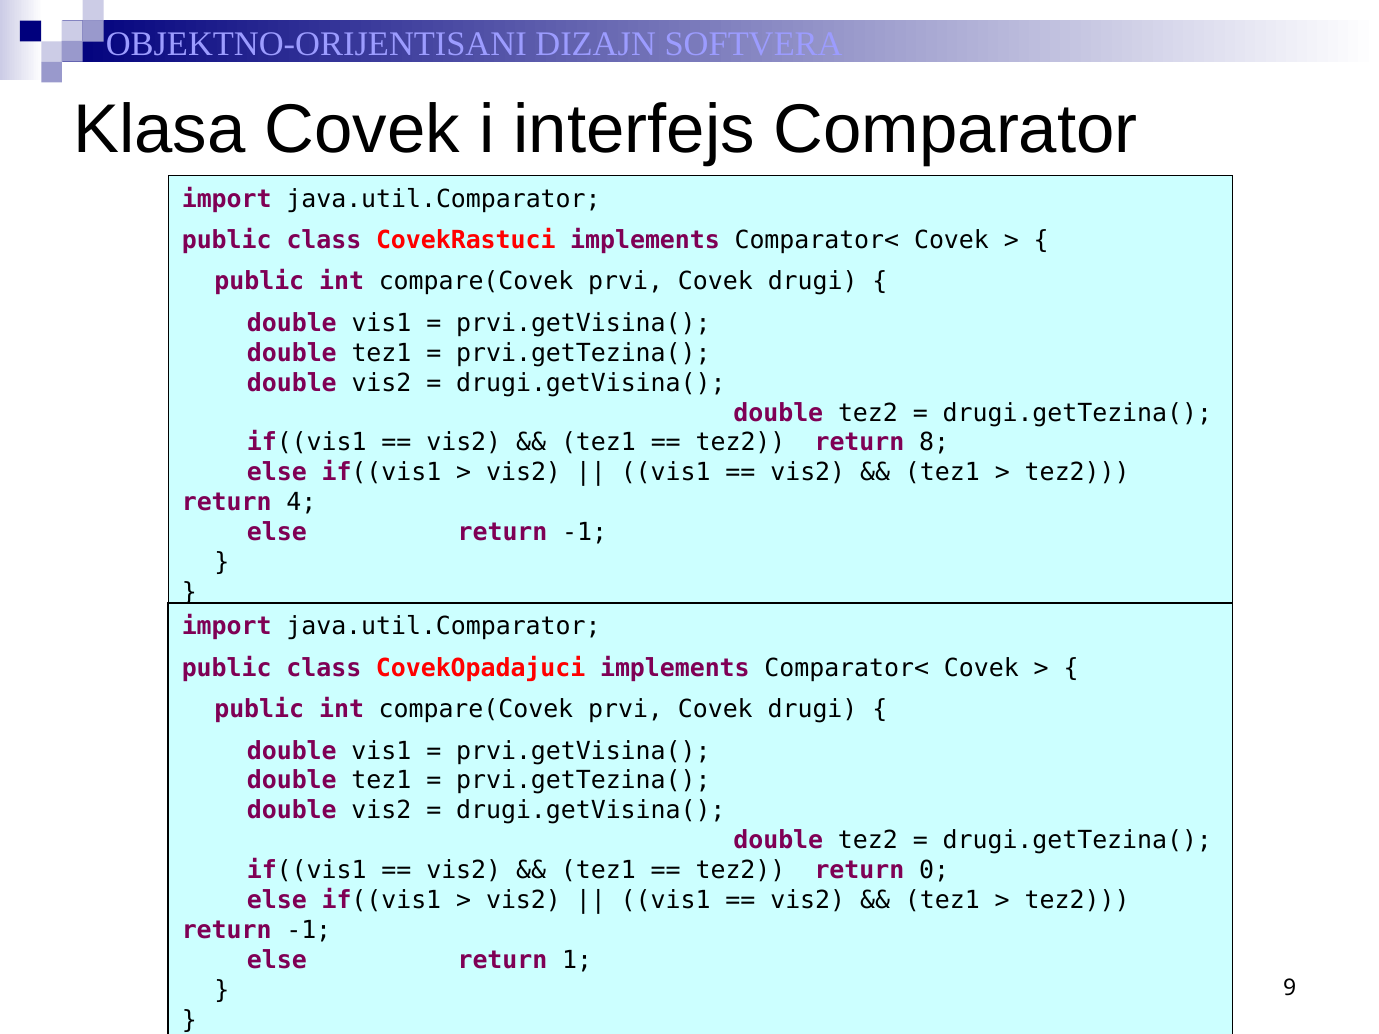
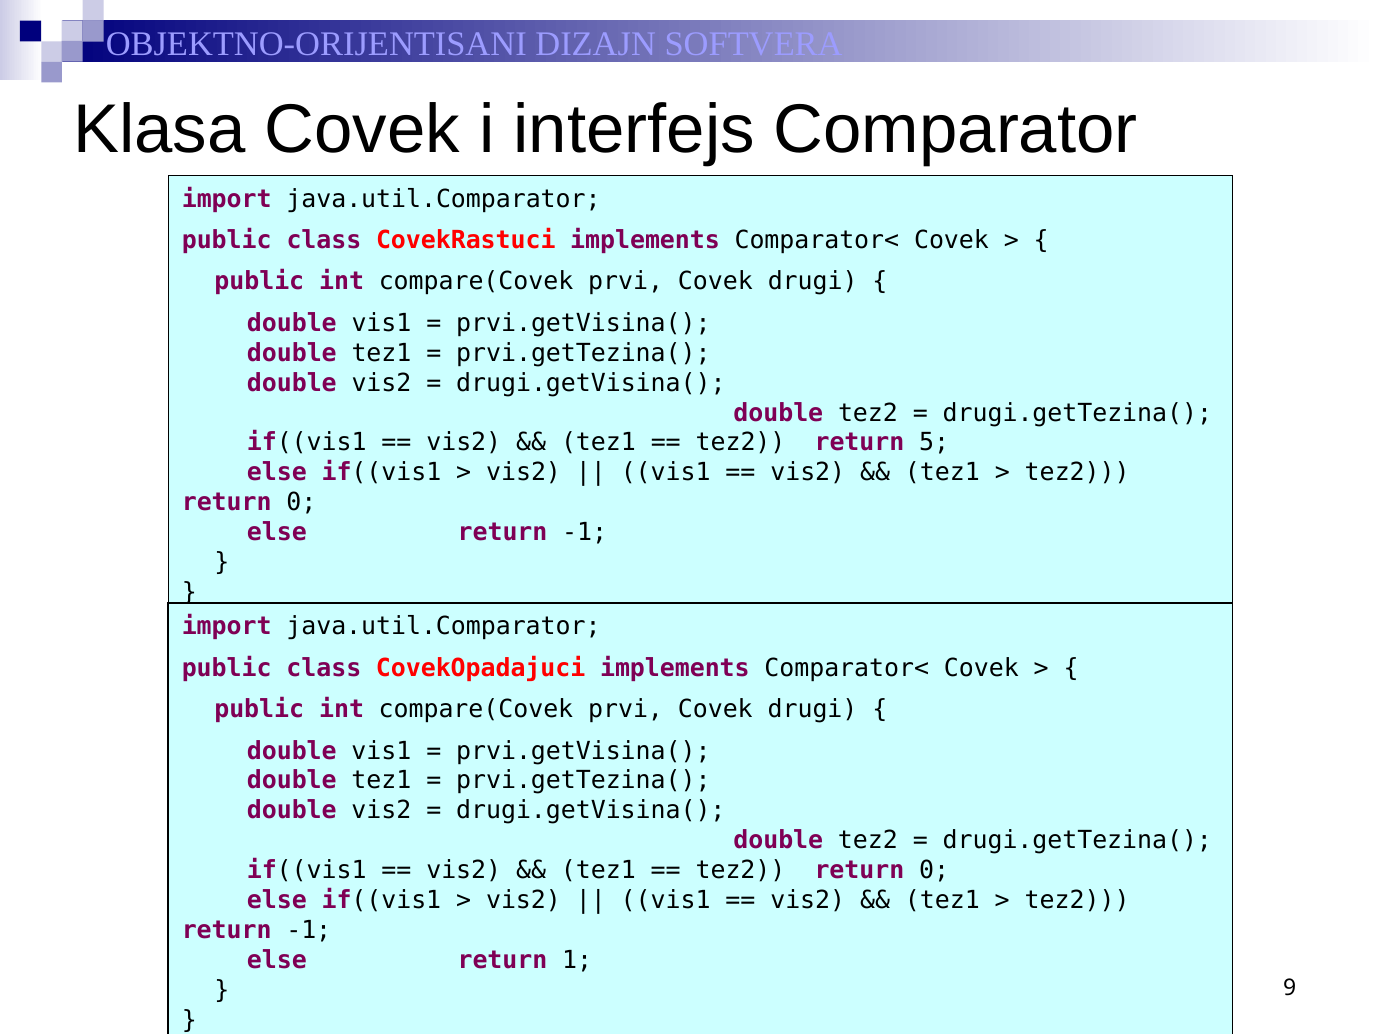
8: 8 -> 5
4 at (301, 503): 4 -> 0
